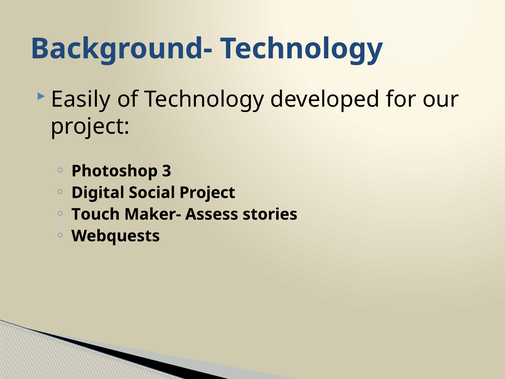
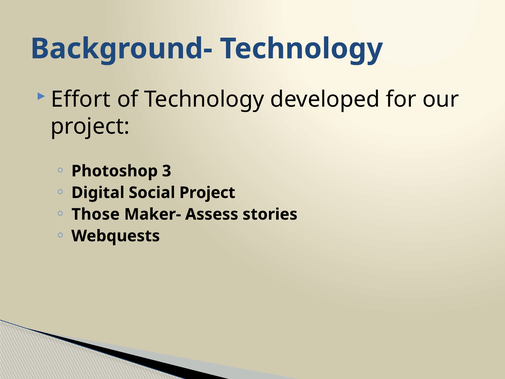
Easily: Easily -> Effort
Touch: Touch -> Those
